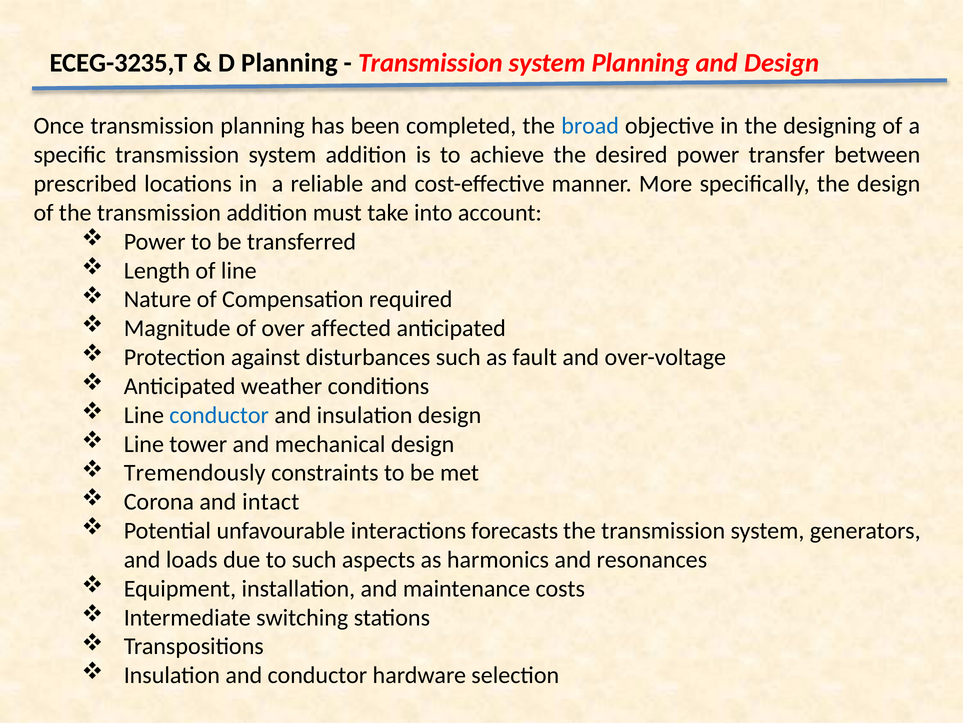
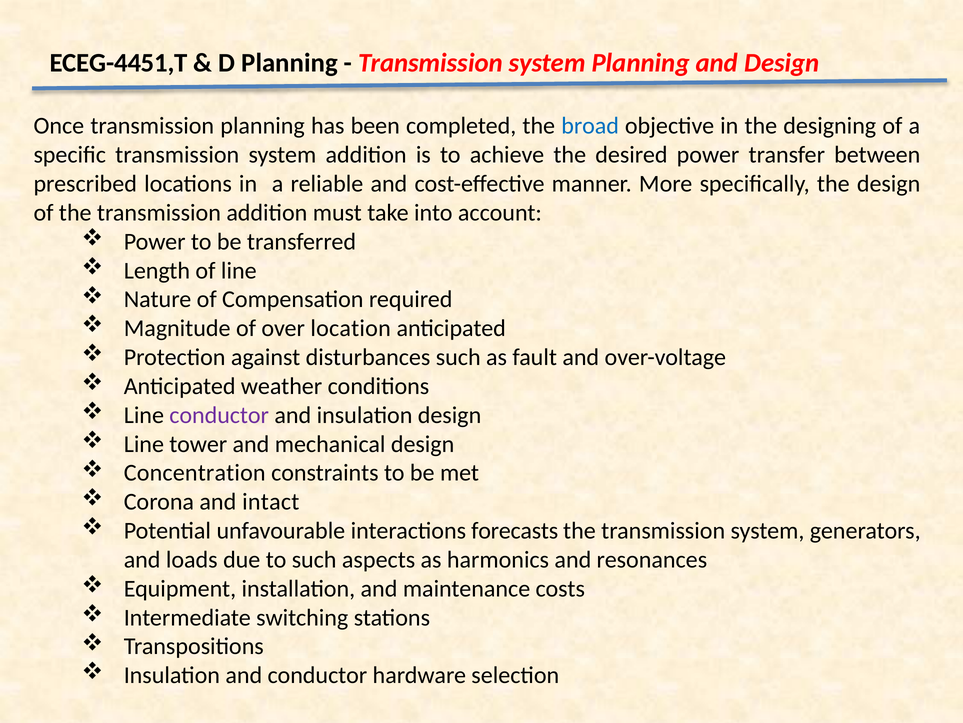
ECEG-3235,T: ECEG-3235,T -> ECEG-4451,T
affected: affected -> location
conductor at (219, 415) colour: blue -> purple
Tremendously: Tremendously -> Concentration
